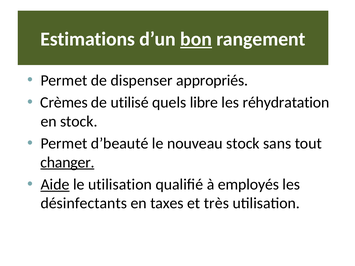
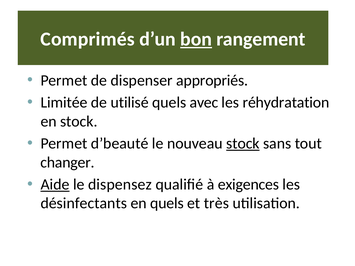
Estimations: Estimations -> Comprimés
Crèmes: Crèmes -> Limitée
libre: libre -> avec
stock at (243, 144) underline: none -> present
changer underline: present -> none
le utilisation: utilisation -> dispensez
employés: employés -> exigences
en taxes: taxes -> quels
